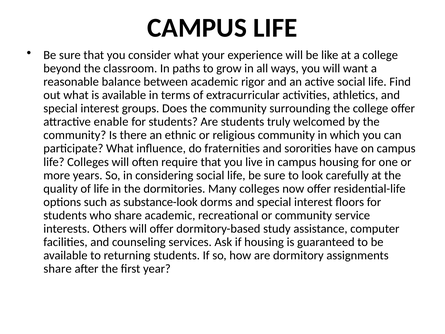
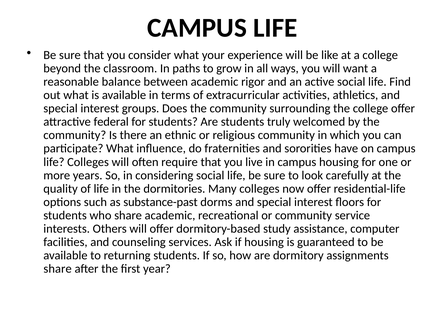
enable: enable -> federal
substance-look: substance-look -> substance-past
